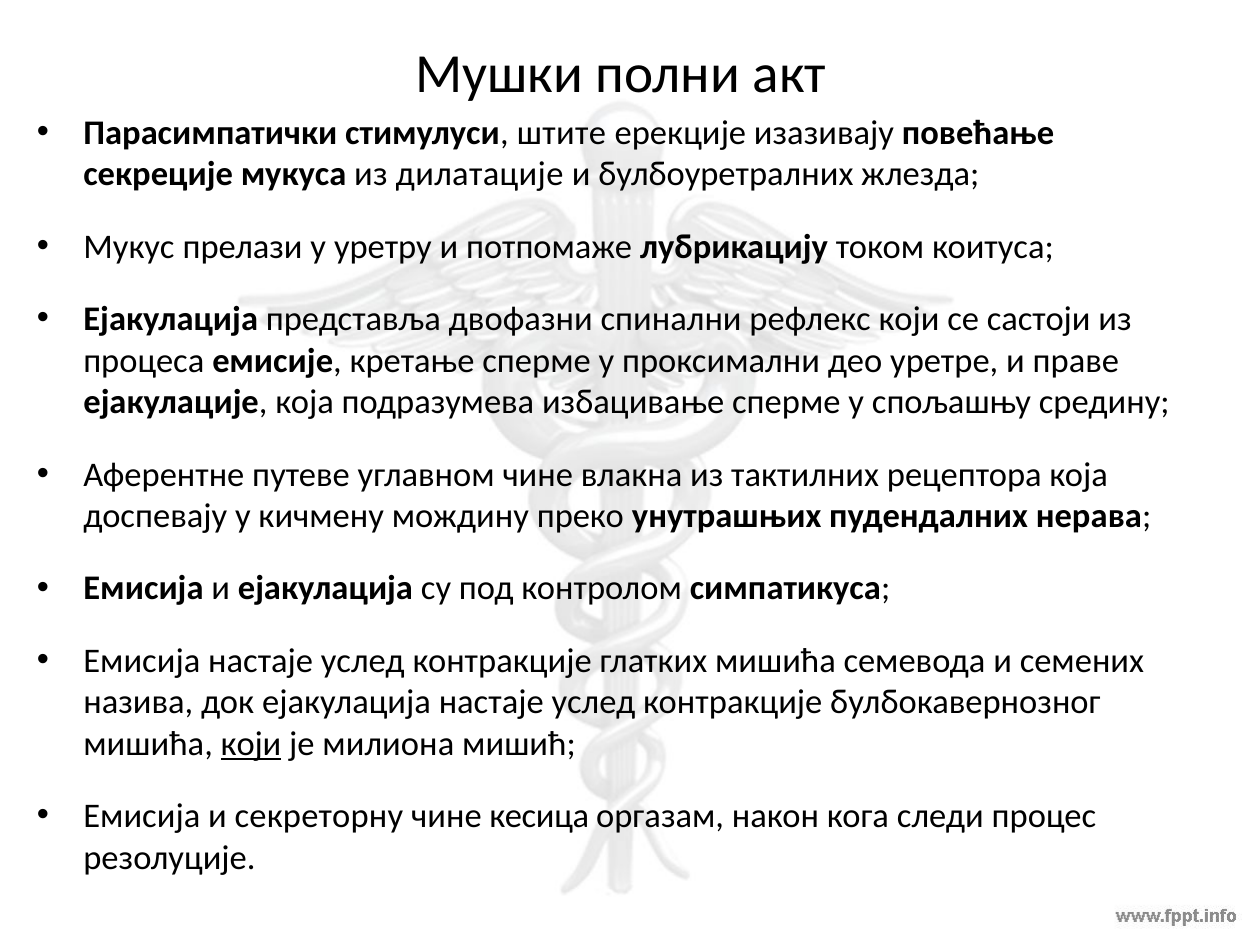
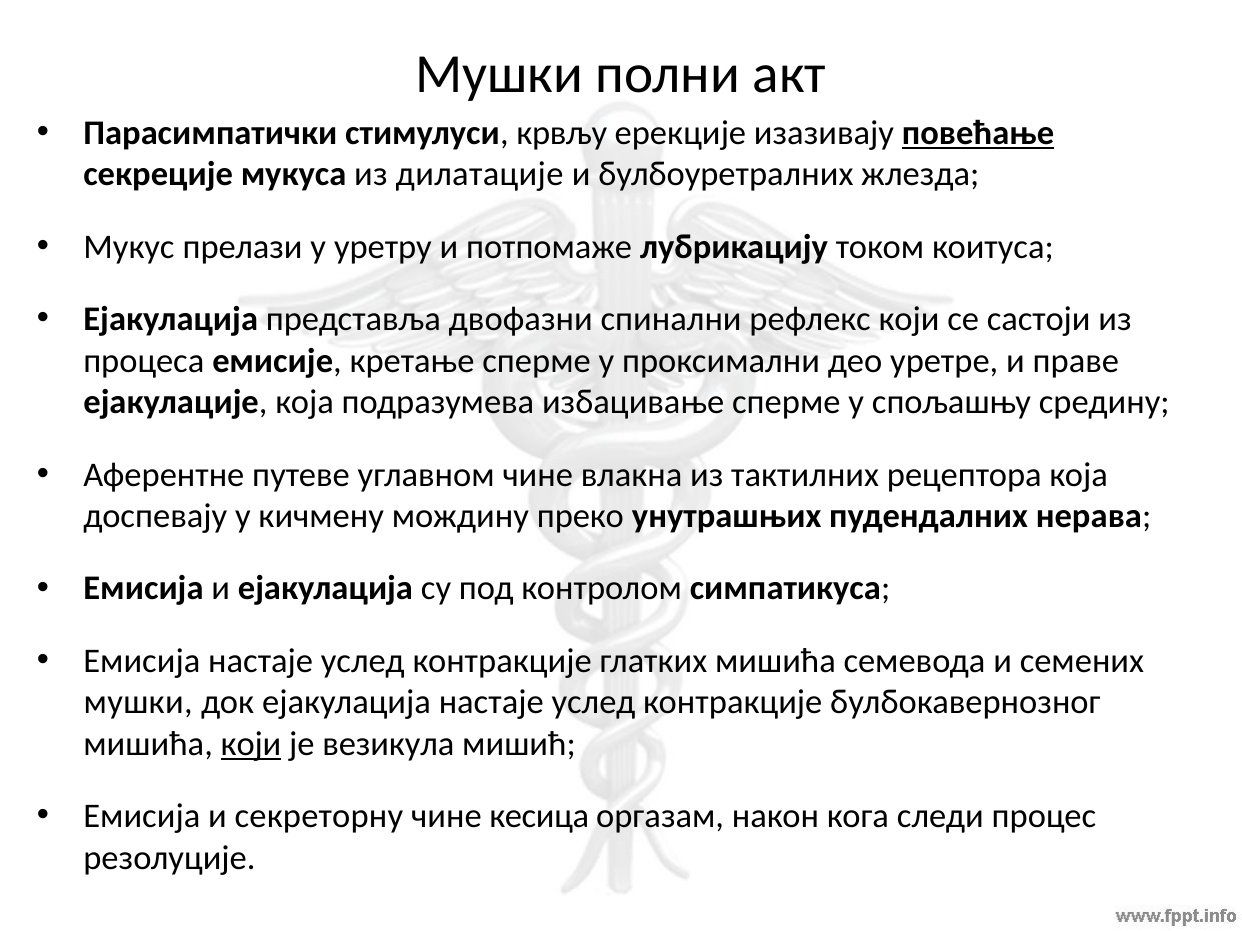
штите: штите -> крвљу
повећање underline: none -> present
назива at (138, 703): назива -> мушки
милиона: милиона -> везикула
